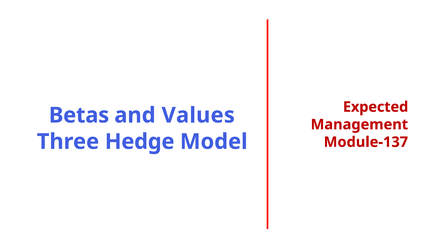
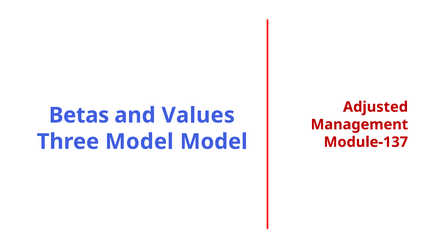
Expected: Expected -> Adjusted
Three Hedge: Hedge -> Model
